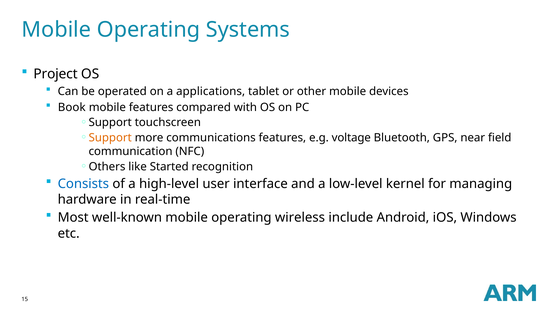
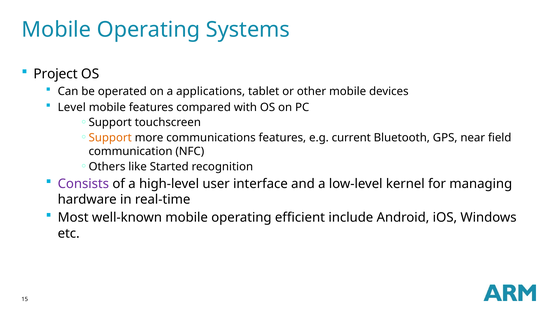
Book: Book -> Level
voltage: voltage -> current
Consists colour: blue -> purple
wireless: wireless -> efficient
